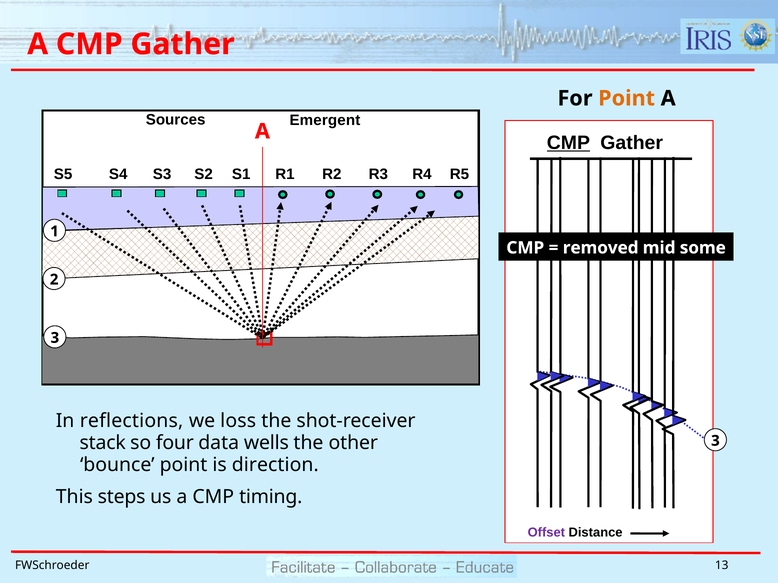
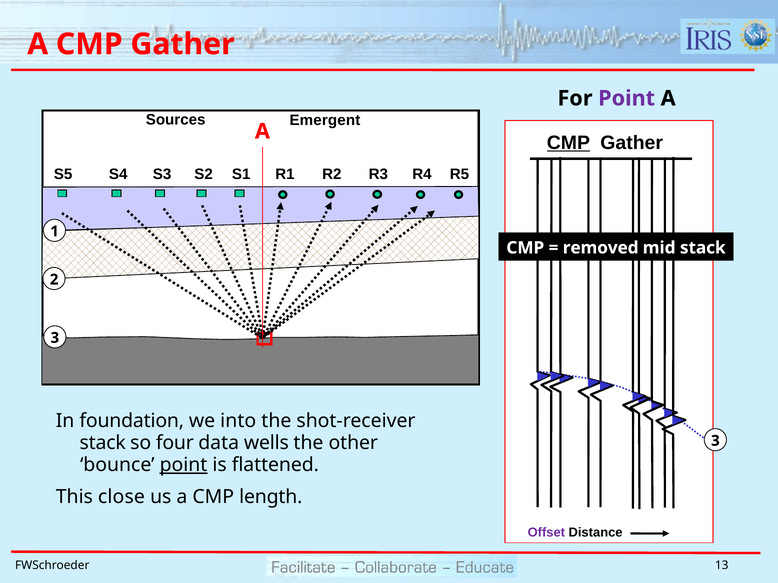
Point at (627, 98) colour: orange -> purple
mid some: some -> stack
reflections: reflections -> foundation
loss: loss -> into
point at (184, 465) underline: none -> present
direction: direction -> flattened
steps: steps -> close
timing: timing -> length
